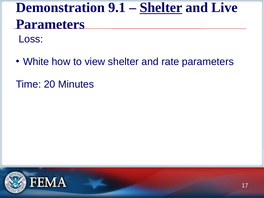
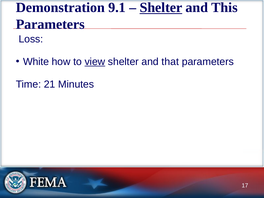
Live: Live -> This
view underline: none -> present
rate: rate -> that
20: 20 -> 21
